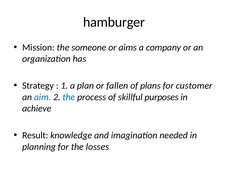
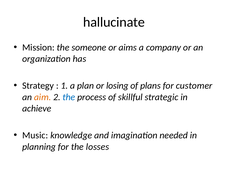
hamburger: hamburger -> hallucinate
fallen: fallen -> losing
aim colour: blue -> orange
purposes: purposes -> strategic
Result: Result -> Music
